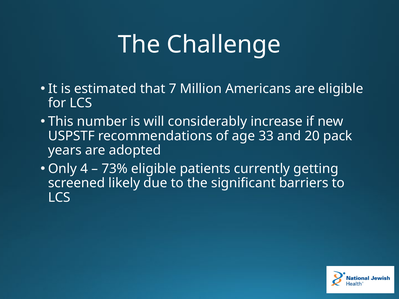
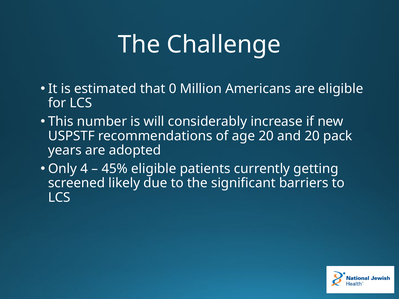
7: 7 -> 0
age 33: 33 -> 20
73%: 73% -> 45%
